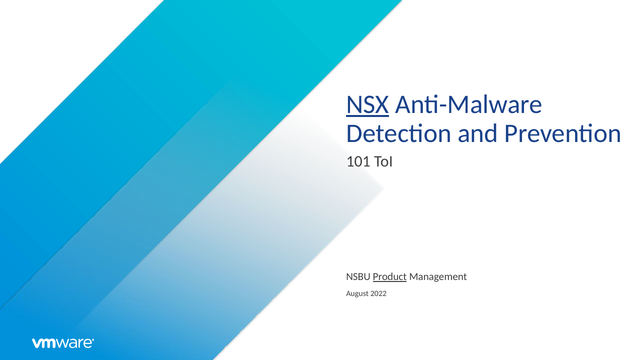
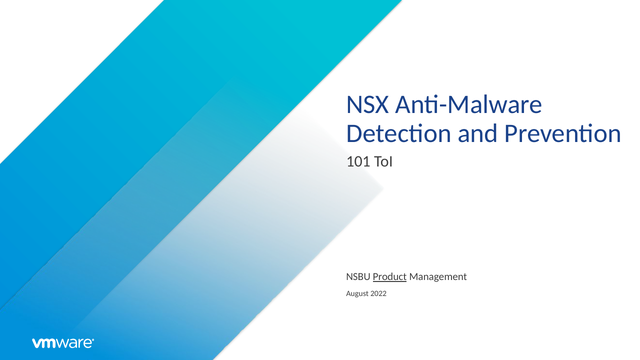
NSX underline: present -> none
